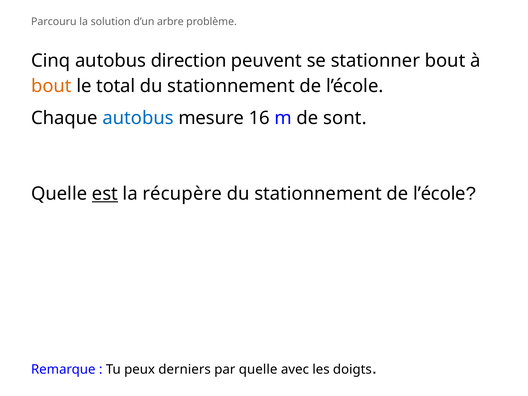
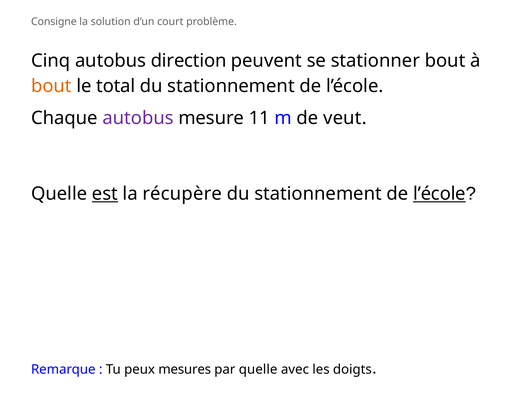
Parcouru: Parcouru -> Consigne
arbre: arbre -> court
autobus at (138, 118) colour: blue -> purple
16: 16 -> 11
sont: sont -> veut
l’école at (439, 194) underline: none -> present
derniers: derniers -> mesures
